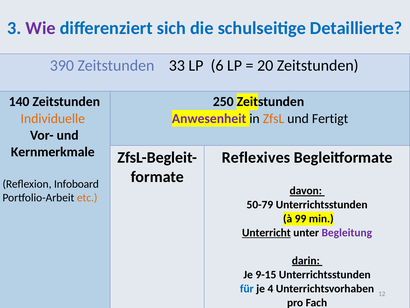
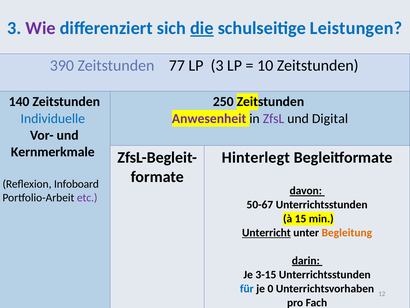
die underline: none -> present
Detaillierte: Detaillierte -> Leistungen
33: 33 -> 77
LP 6: 6 -> 3
20: 20 -> 10
Individuelle colour: orange -> blue
ZfsL colour: orange -> purple
Fertigt: Fertigt -> Digital
Reflexives: Reflexives -> Hinterlegt
etc colour: orange -> purple
50-79: 50-79 -> 50-67
99: 99 -> 15
Begleitung colour: purple -> orange
9-15: 9-15 -> 3-15
4: 4 -> 0
